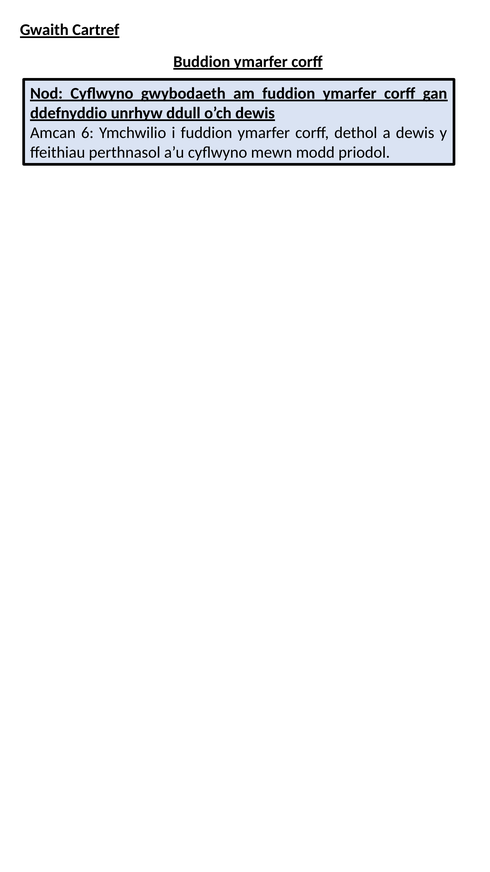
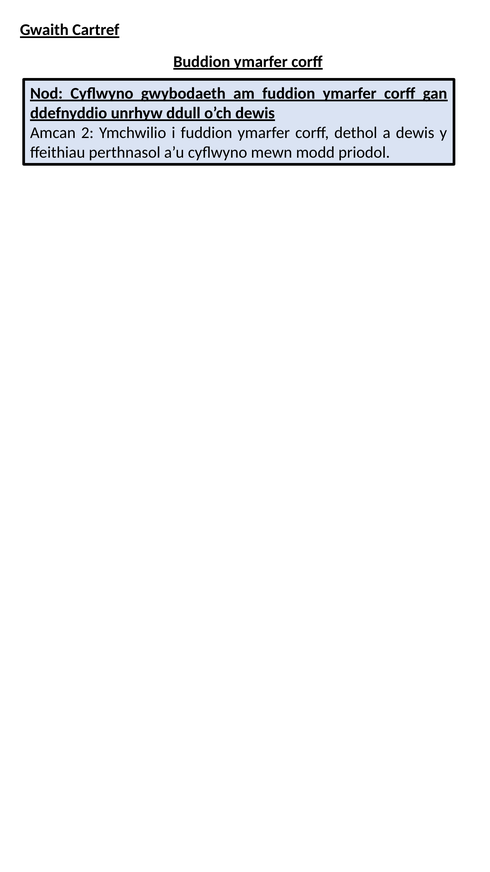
6: 6 -> 2
